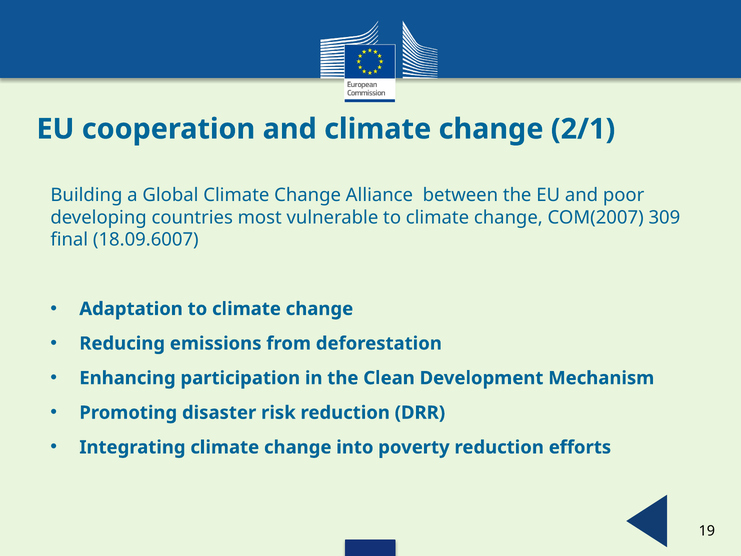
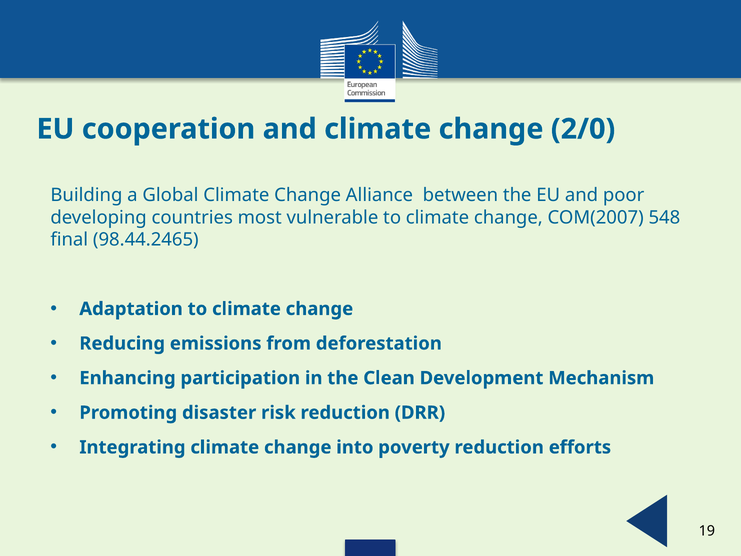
2/1: 2/1 -> 2/0
309: 309 -> 548
18.09.6007: 18.09.6007 -> 98.44.2465
